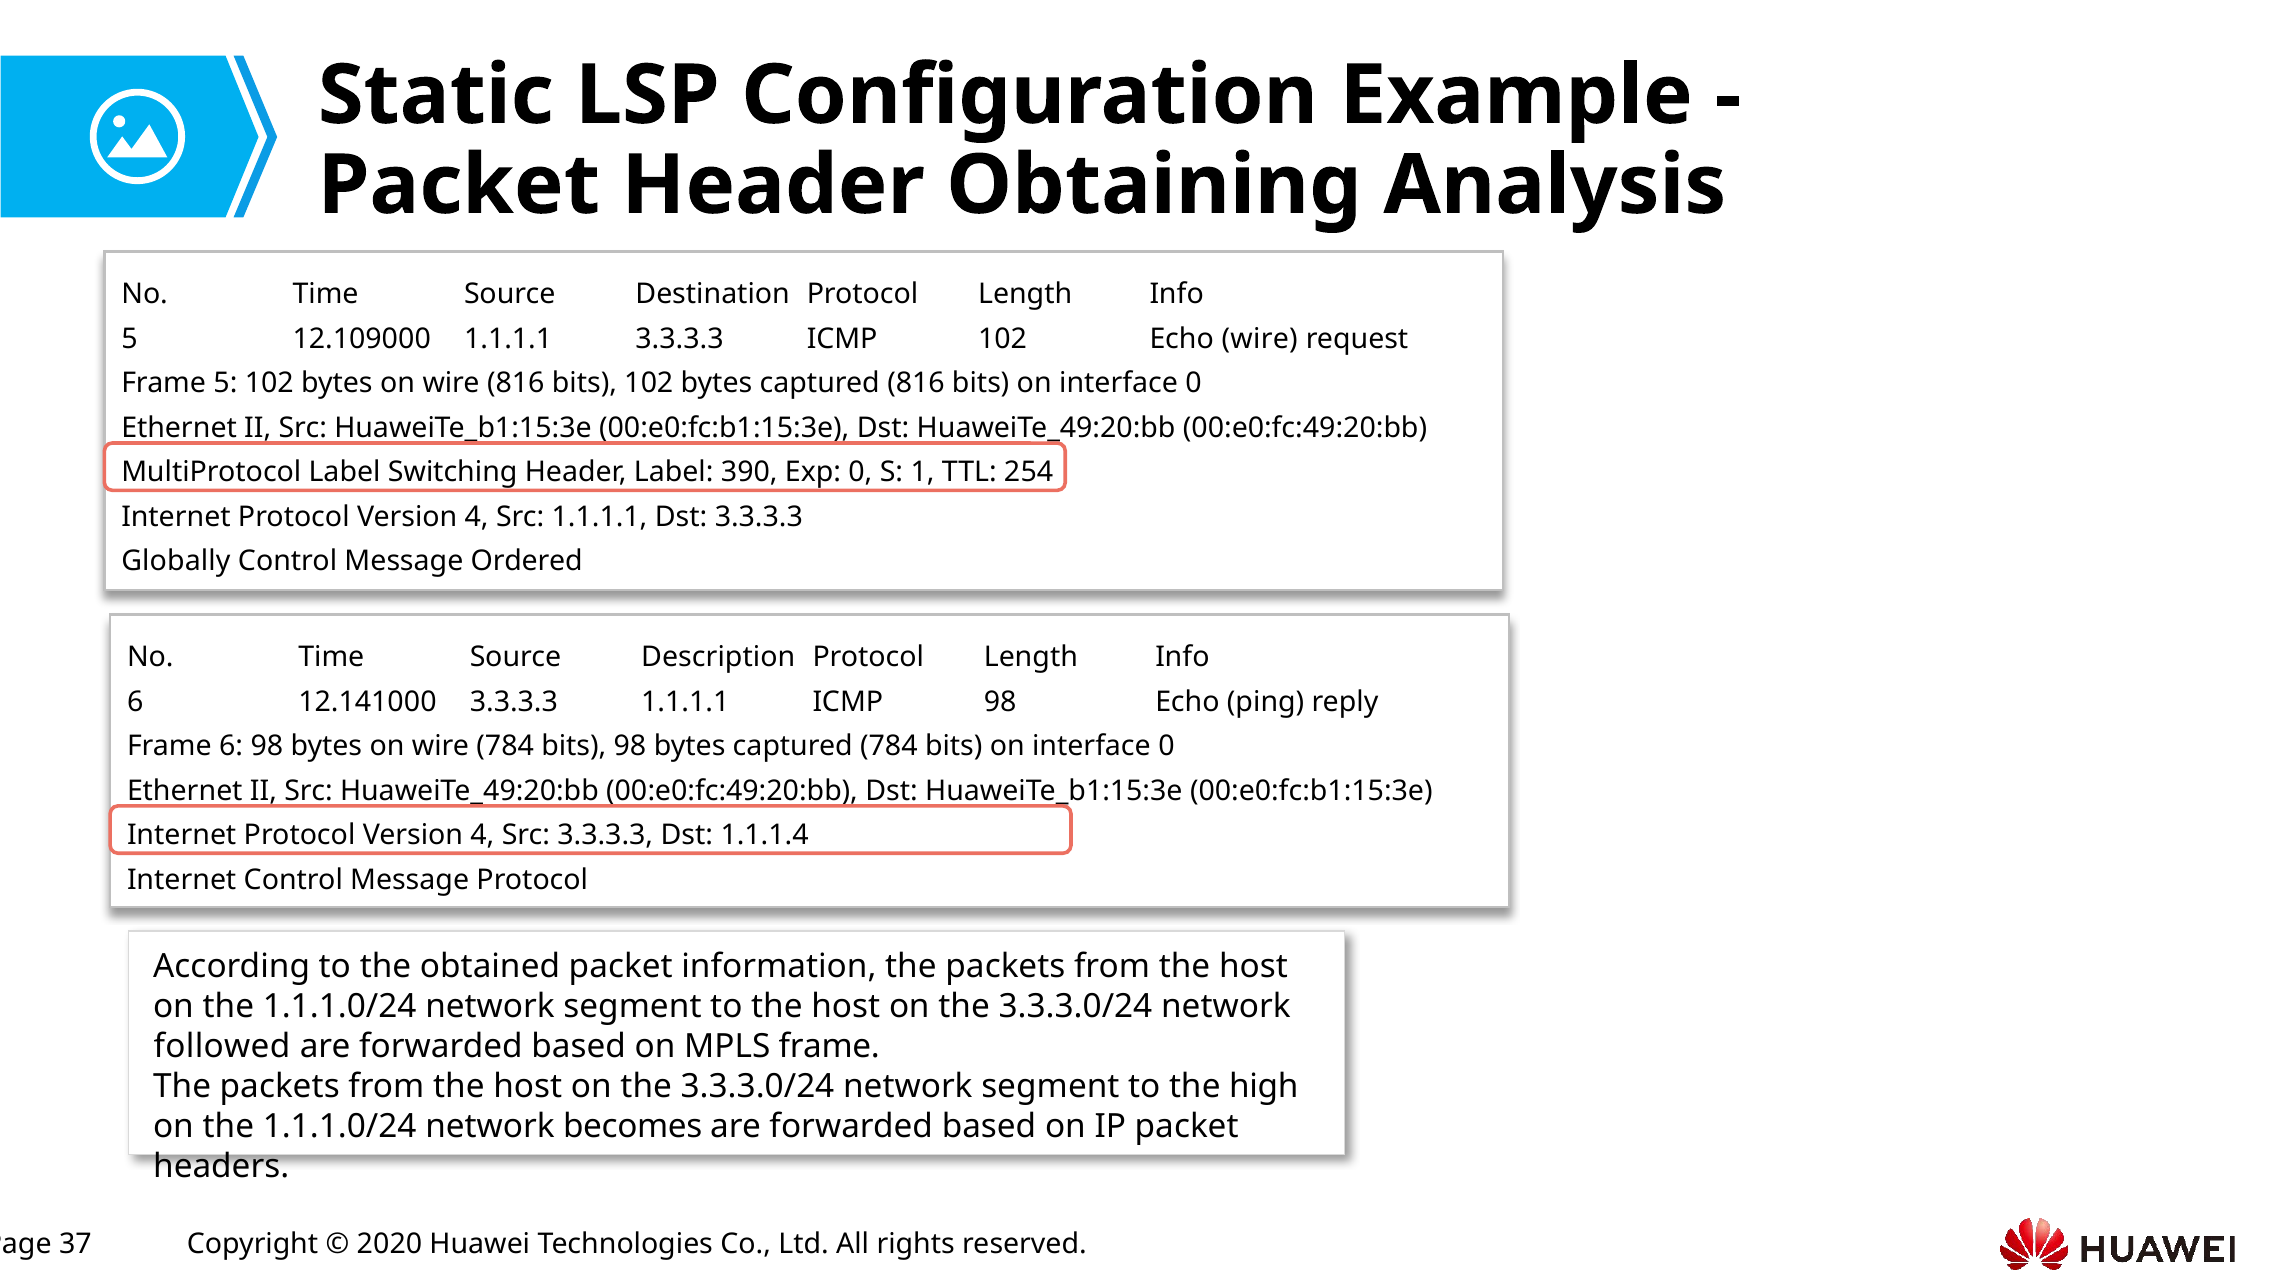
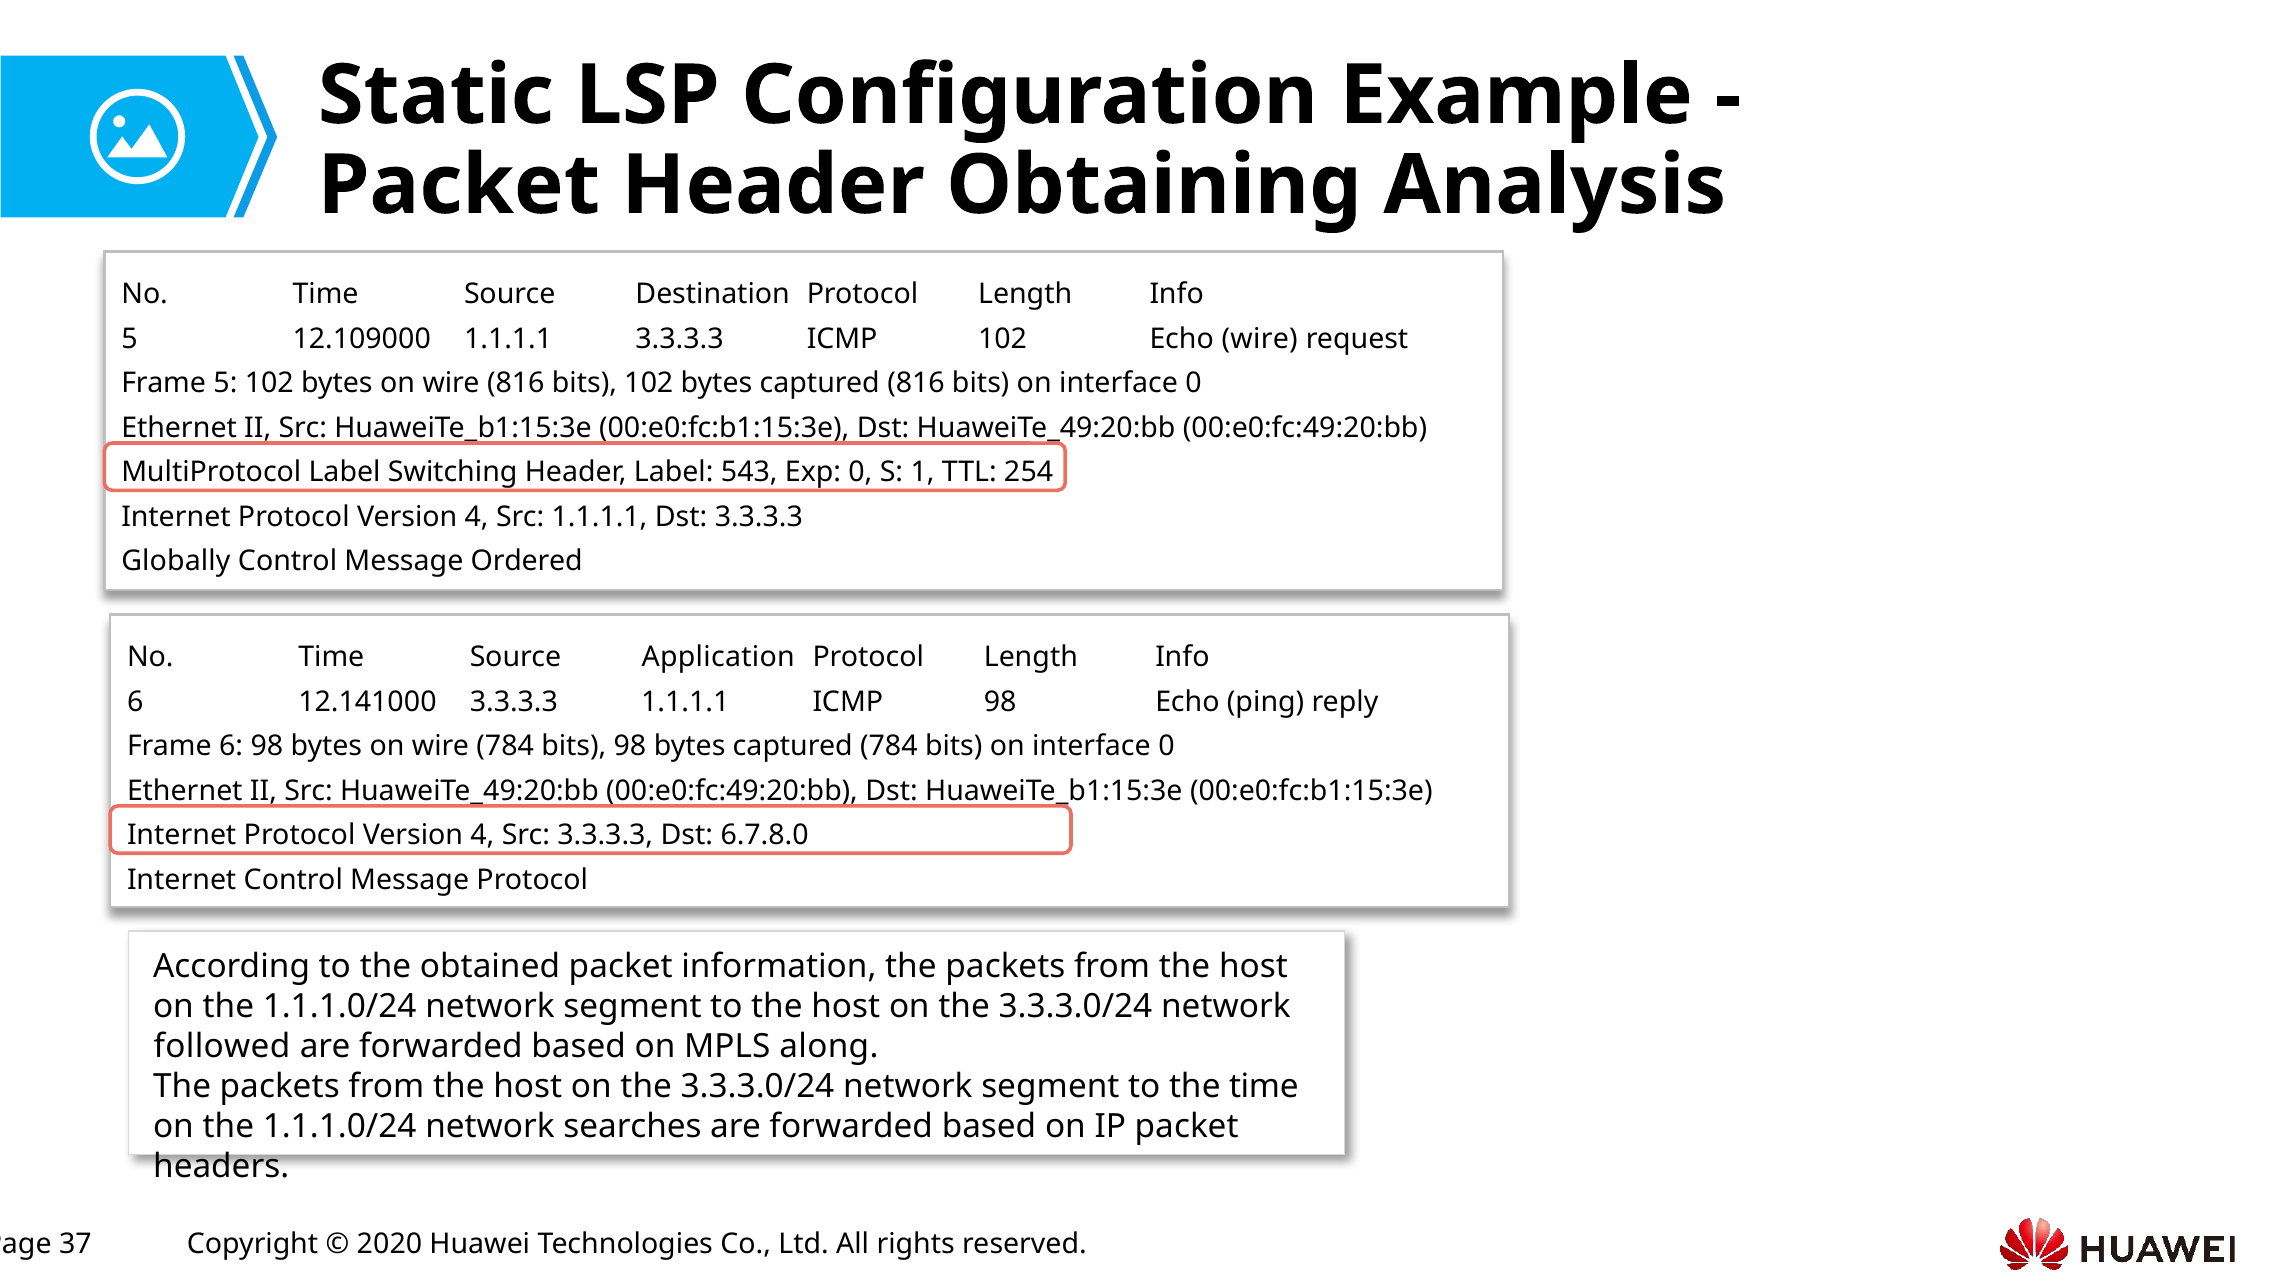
390: 390 -> 543
Description: Description -> Application
1.1.1.4: 1.1.1.4 -> 6.7.8.0
MPLS frame: frame -> along
the high: high -> time
becomes: becomes -> searches
